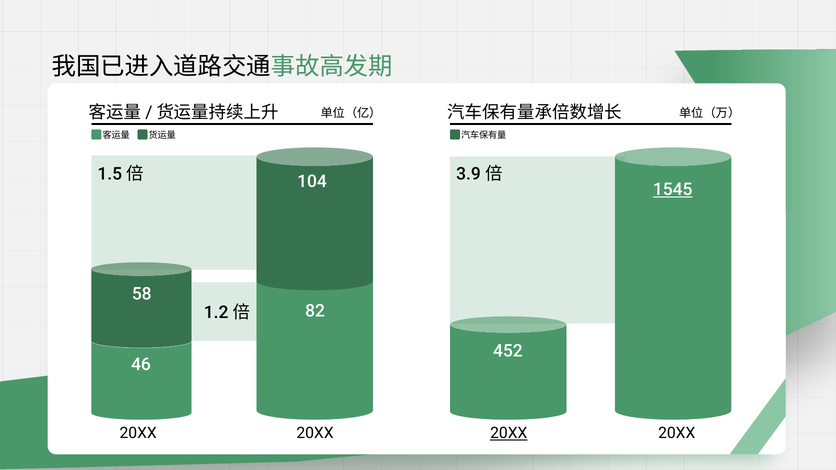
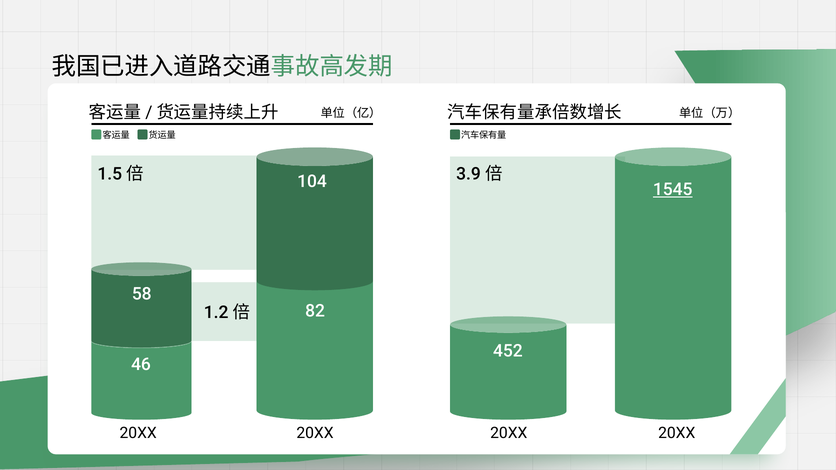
20XX at (509, 434) underline: present -> none
